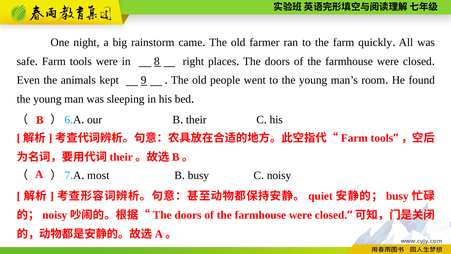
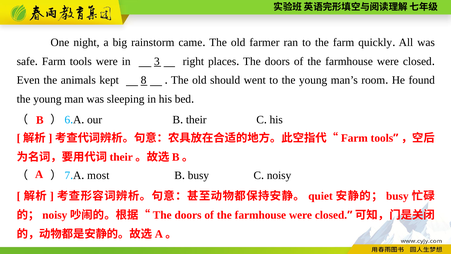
8: 8 -> 3
9: 9 -> 8
people: people -> should
